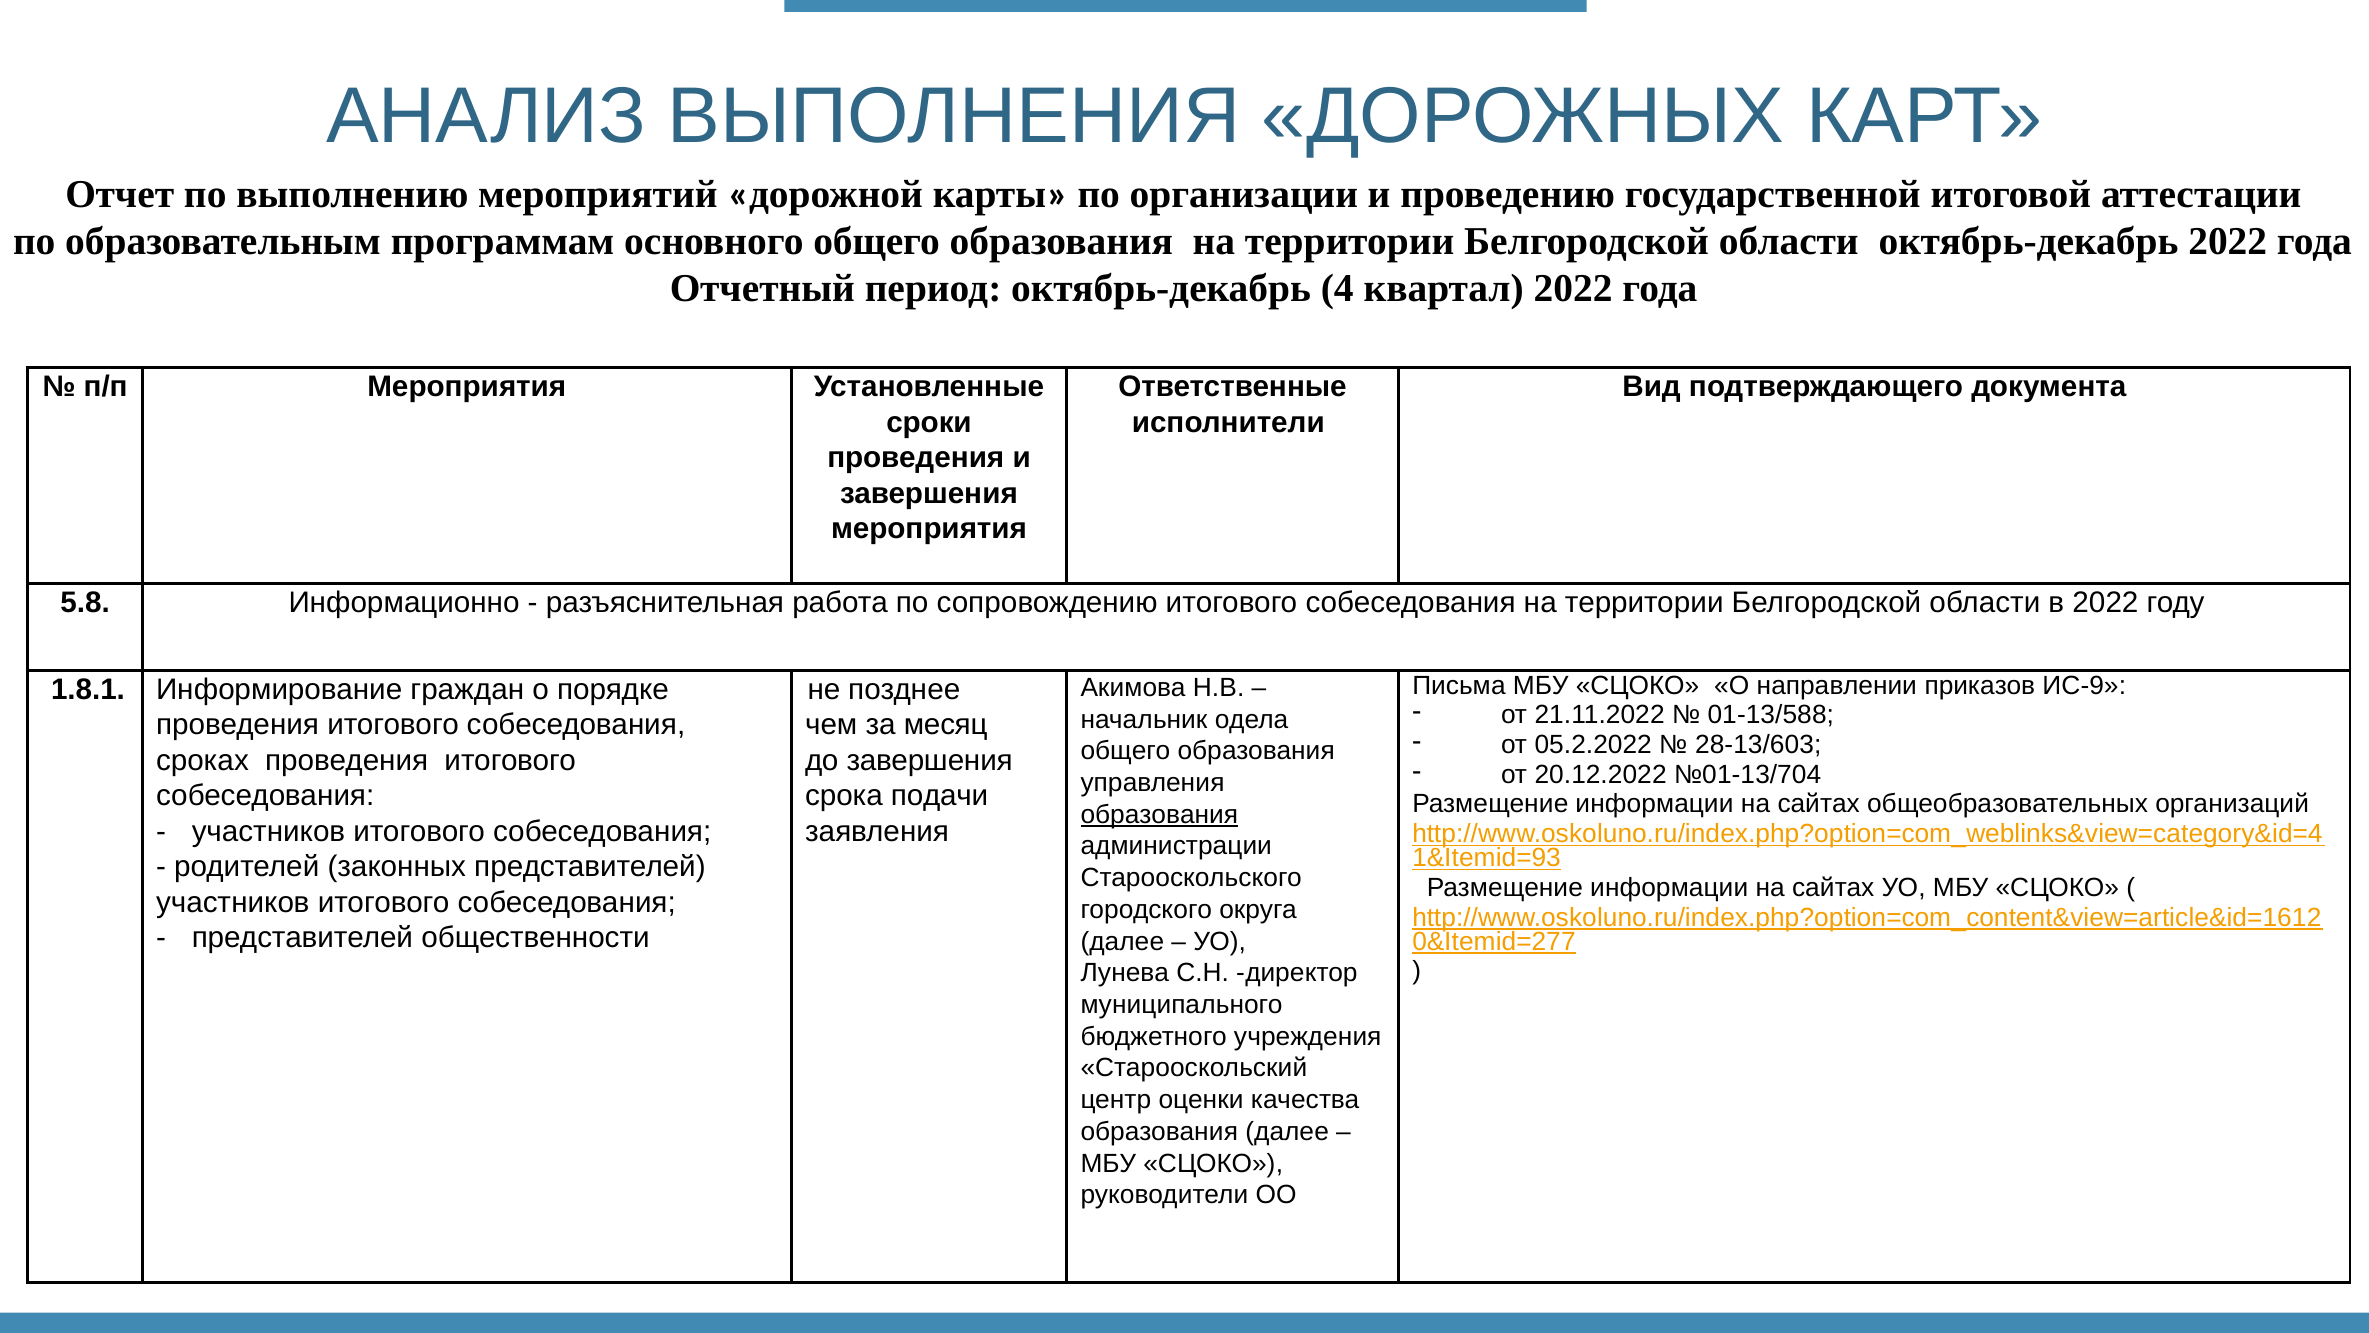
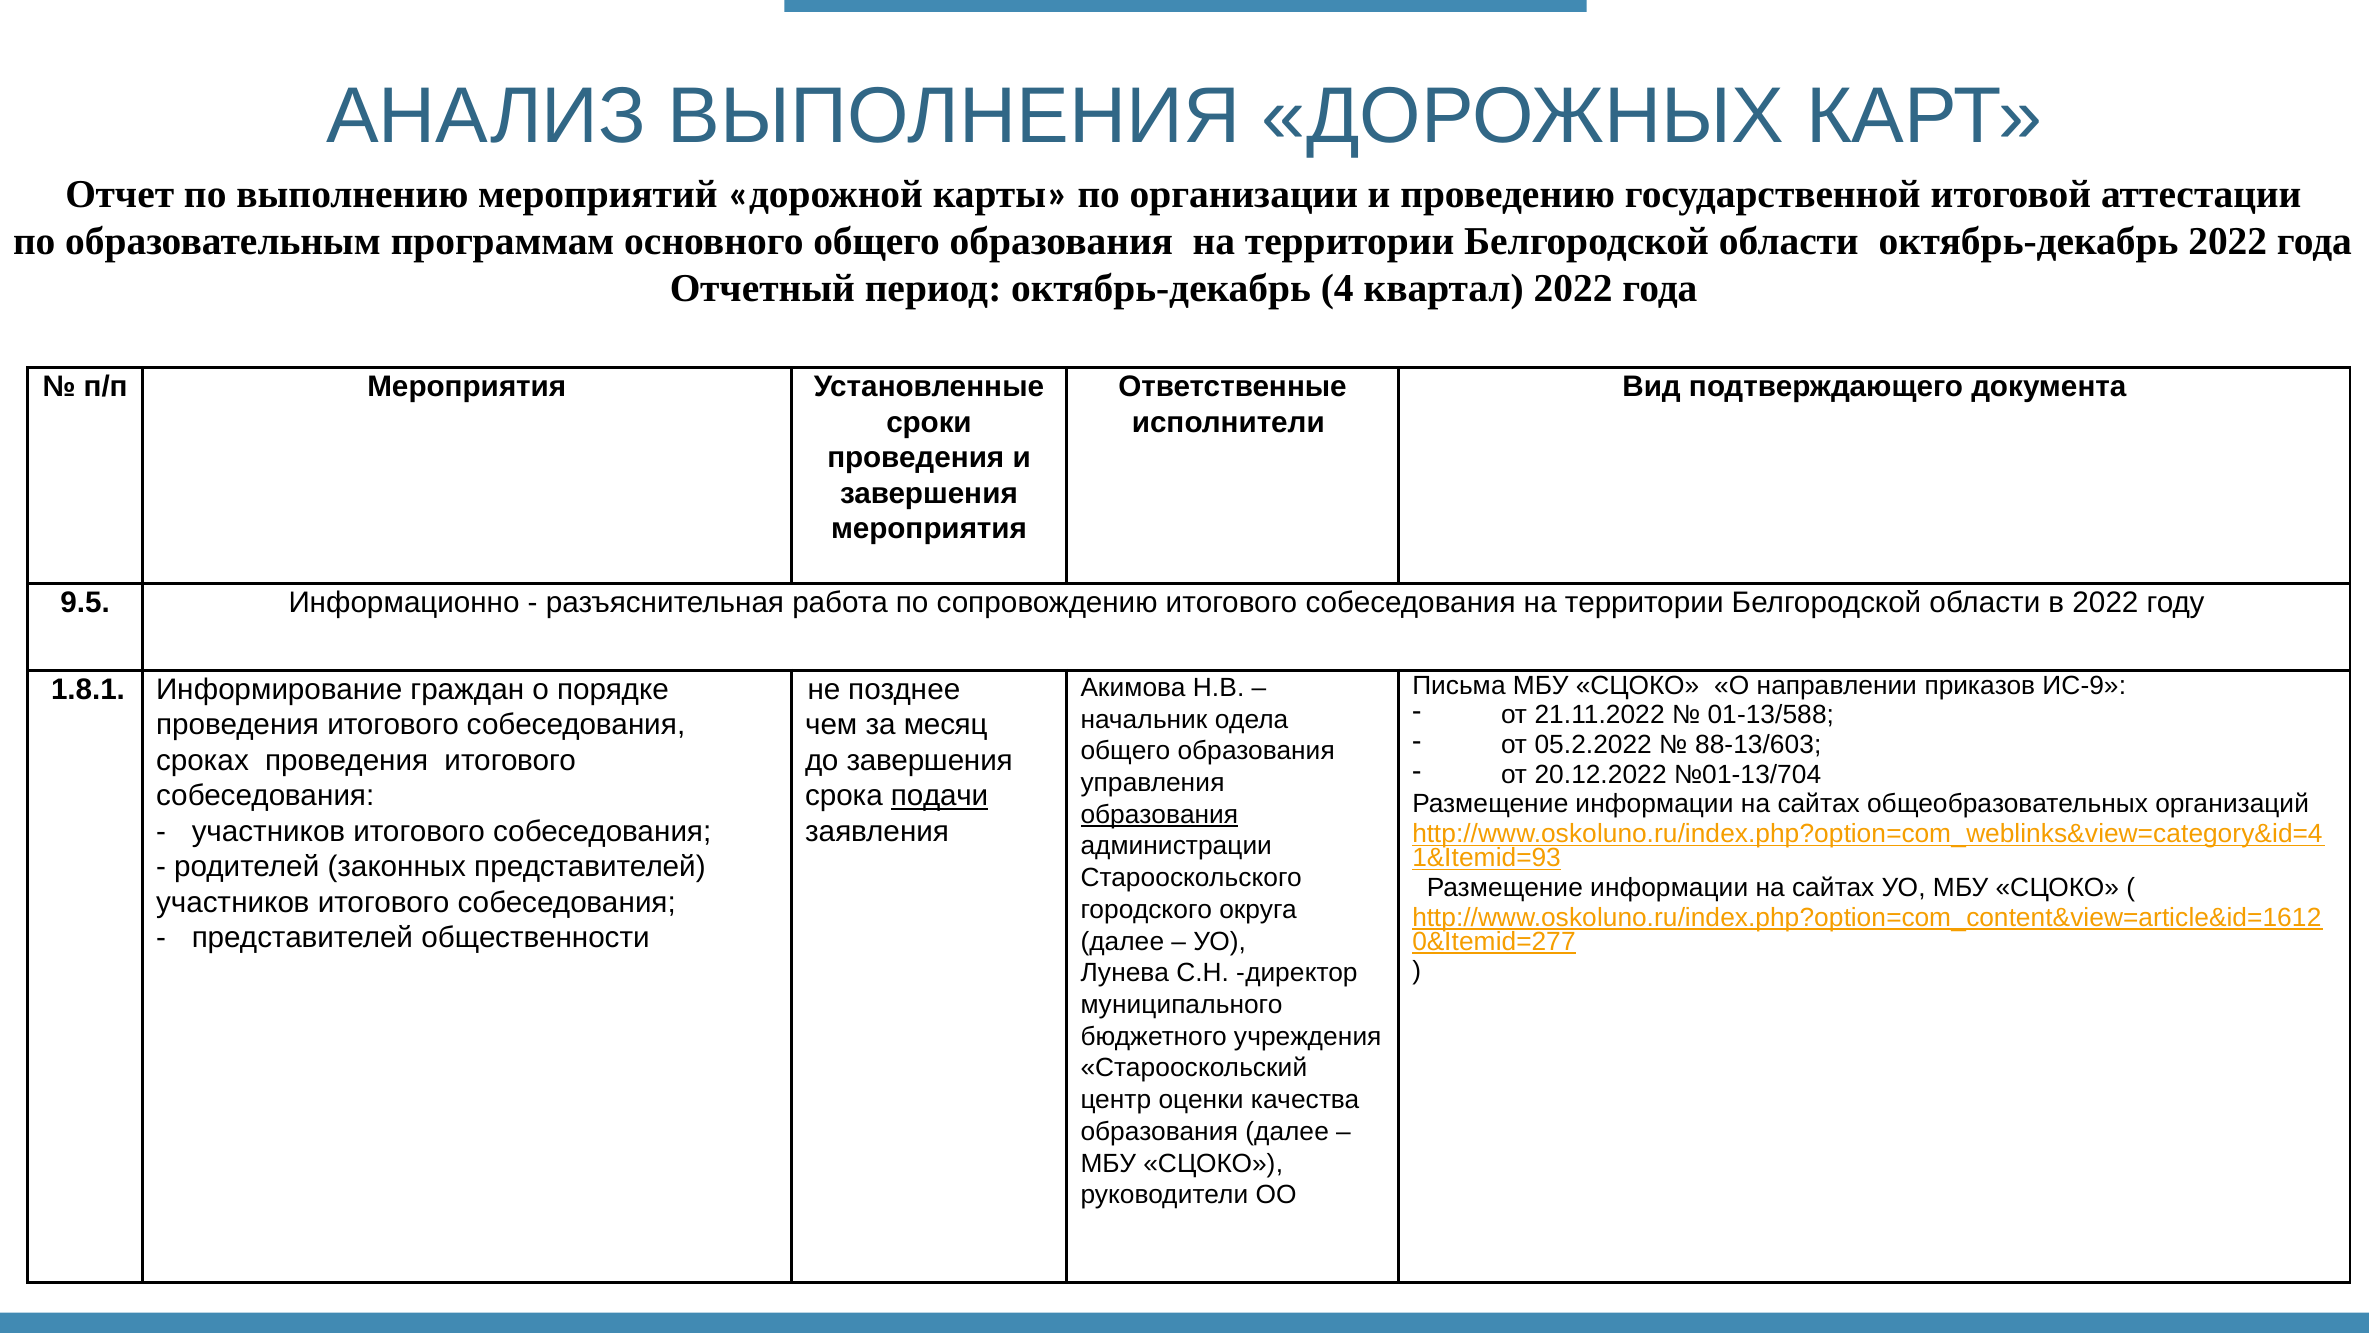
5.8: 5.8 -> 9.5
28-13/603: 28-13/603 -> 88-13/603
подачи underline: none -> present
